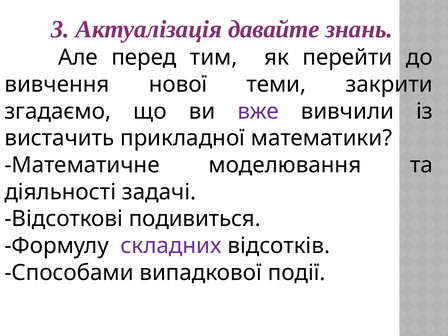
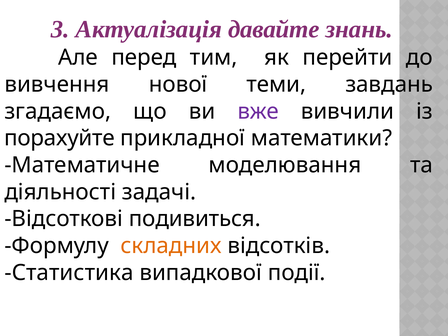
закрити: закрити -> завдань
вистачить: вистачить -> порахуйте
складних colour: purple -> orange
Способами: Способами -> Статистика
